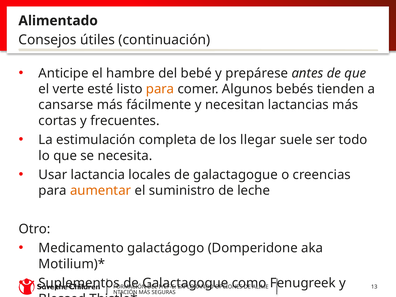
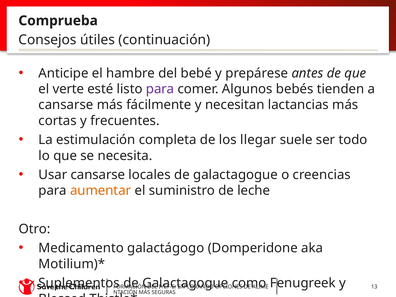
Alimentado: Alimentado -> Comprueba
para at (160, 89) colour: orange -> purple
Usar lactancia: lactancia -> cansarse
